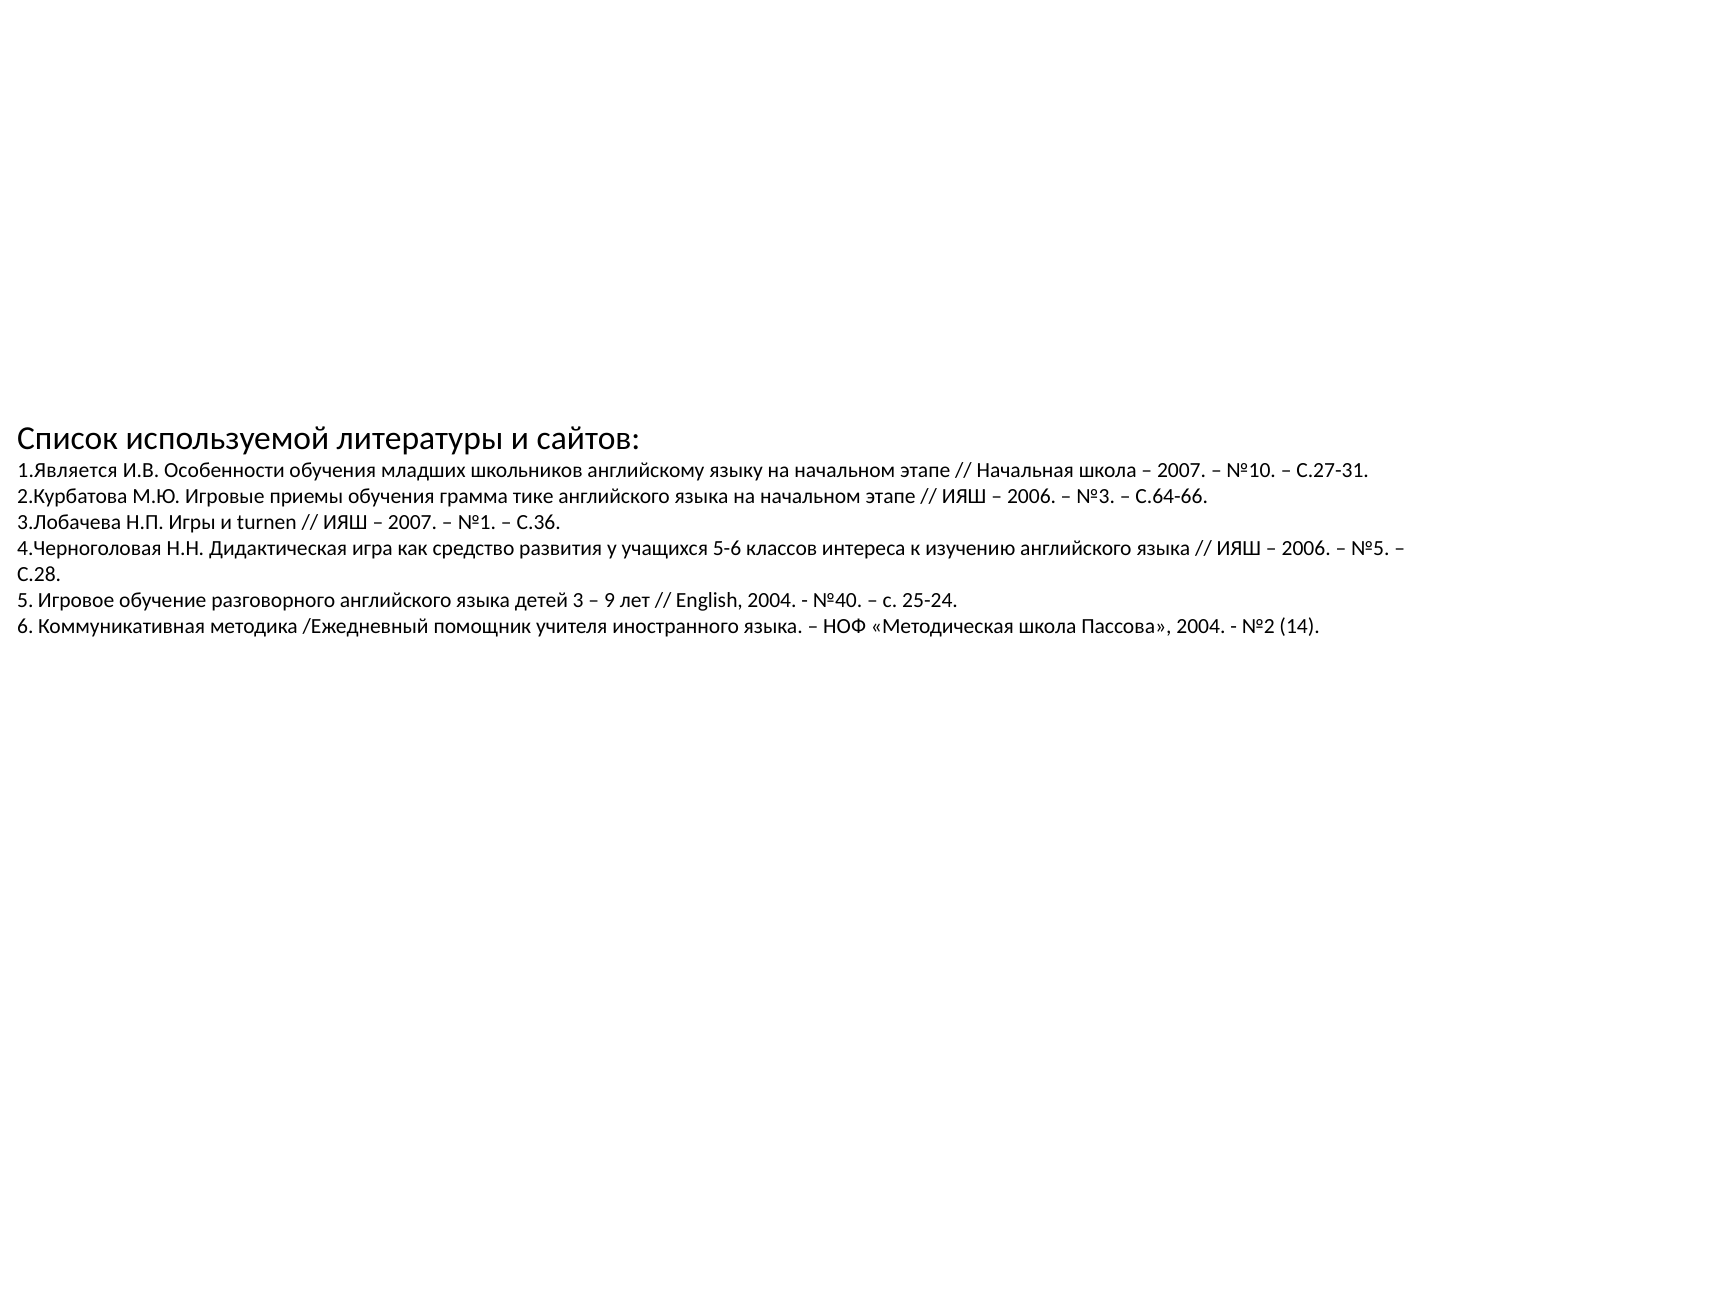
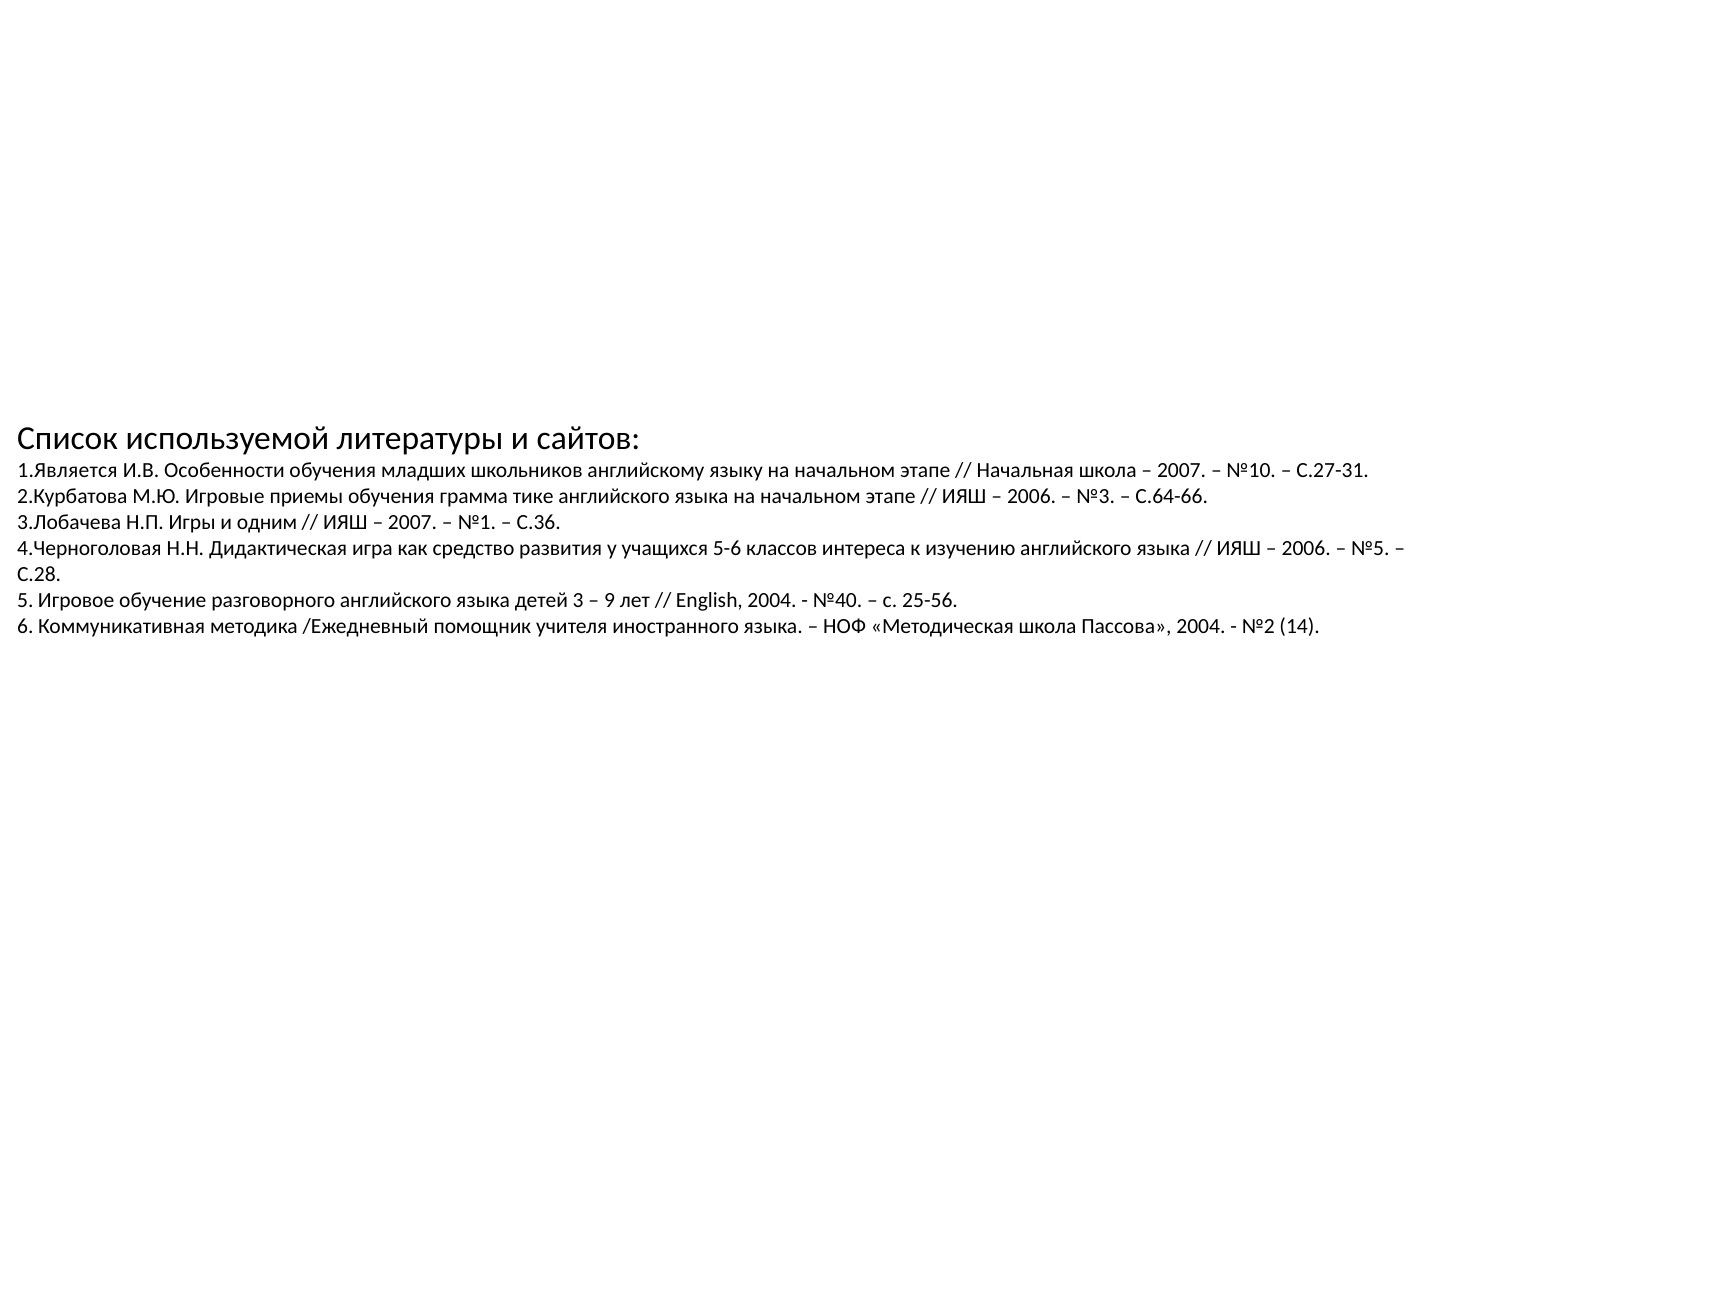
turnen: turnen -> одним
25-24: 25-24 -> 25-56
